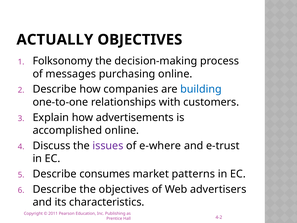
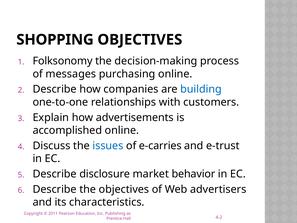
ACTUALLY: ACTUALLY -> SHOPPING
issues colour: purple -> blue
e-where: e-where -> e-carries
consumes: consumes -> disclosure
patterns: patterns -> behavior
